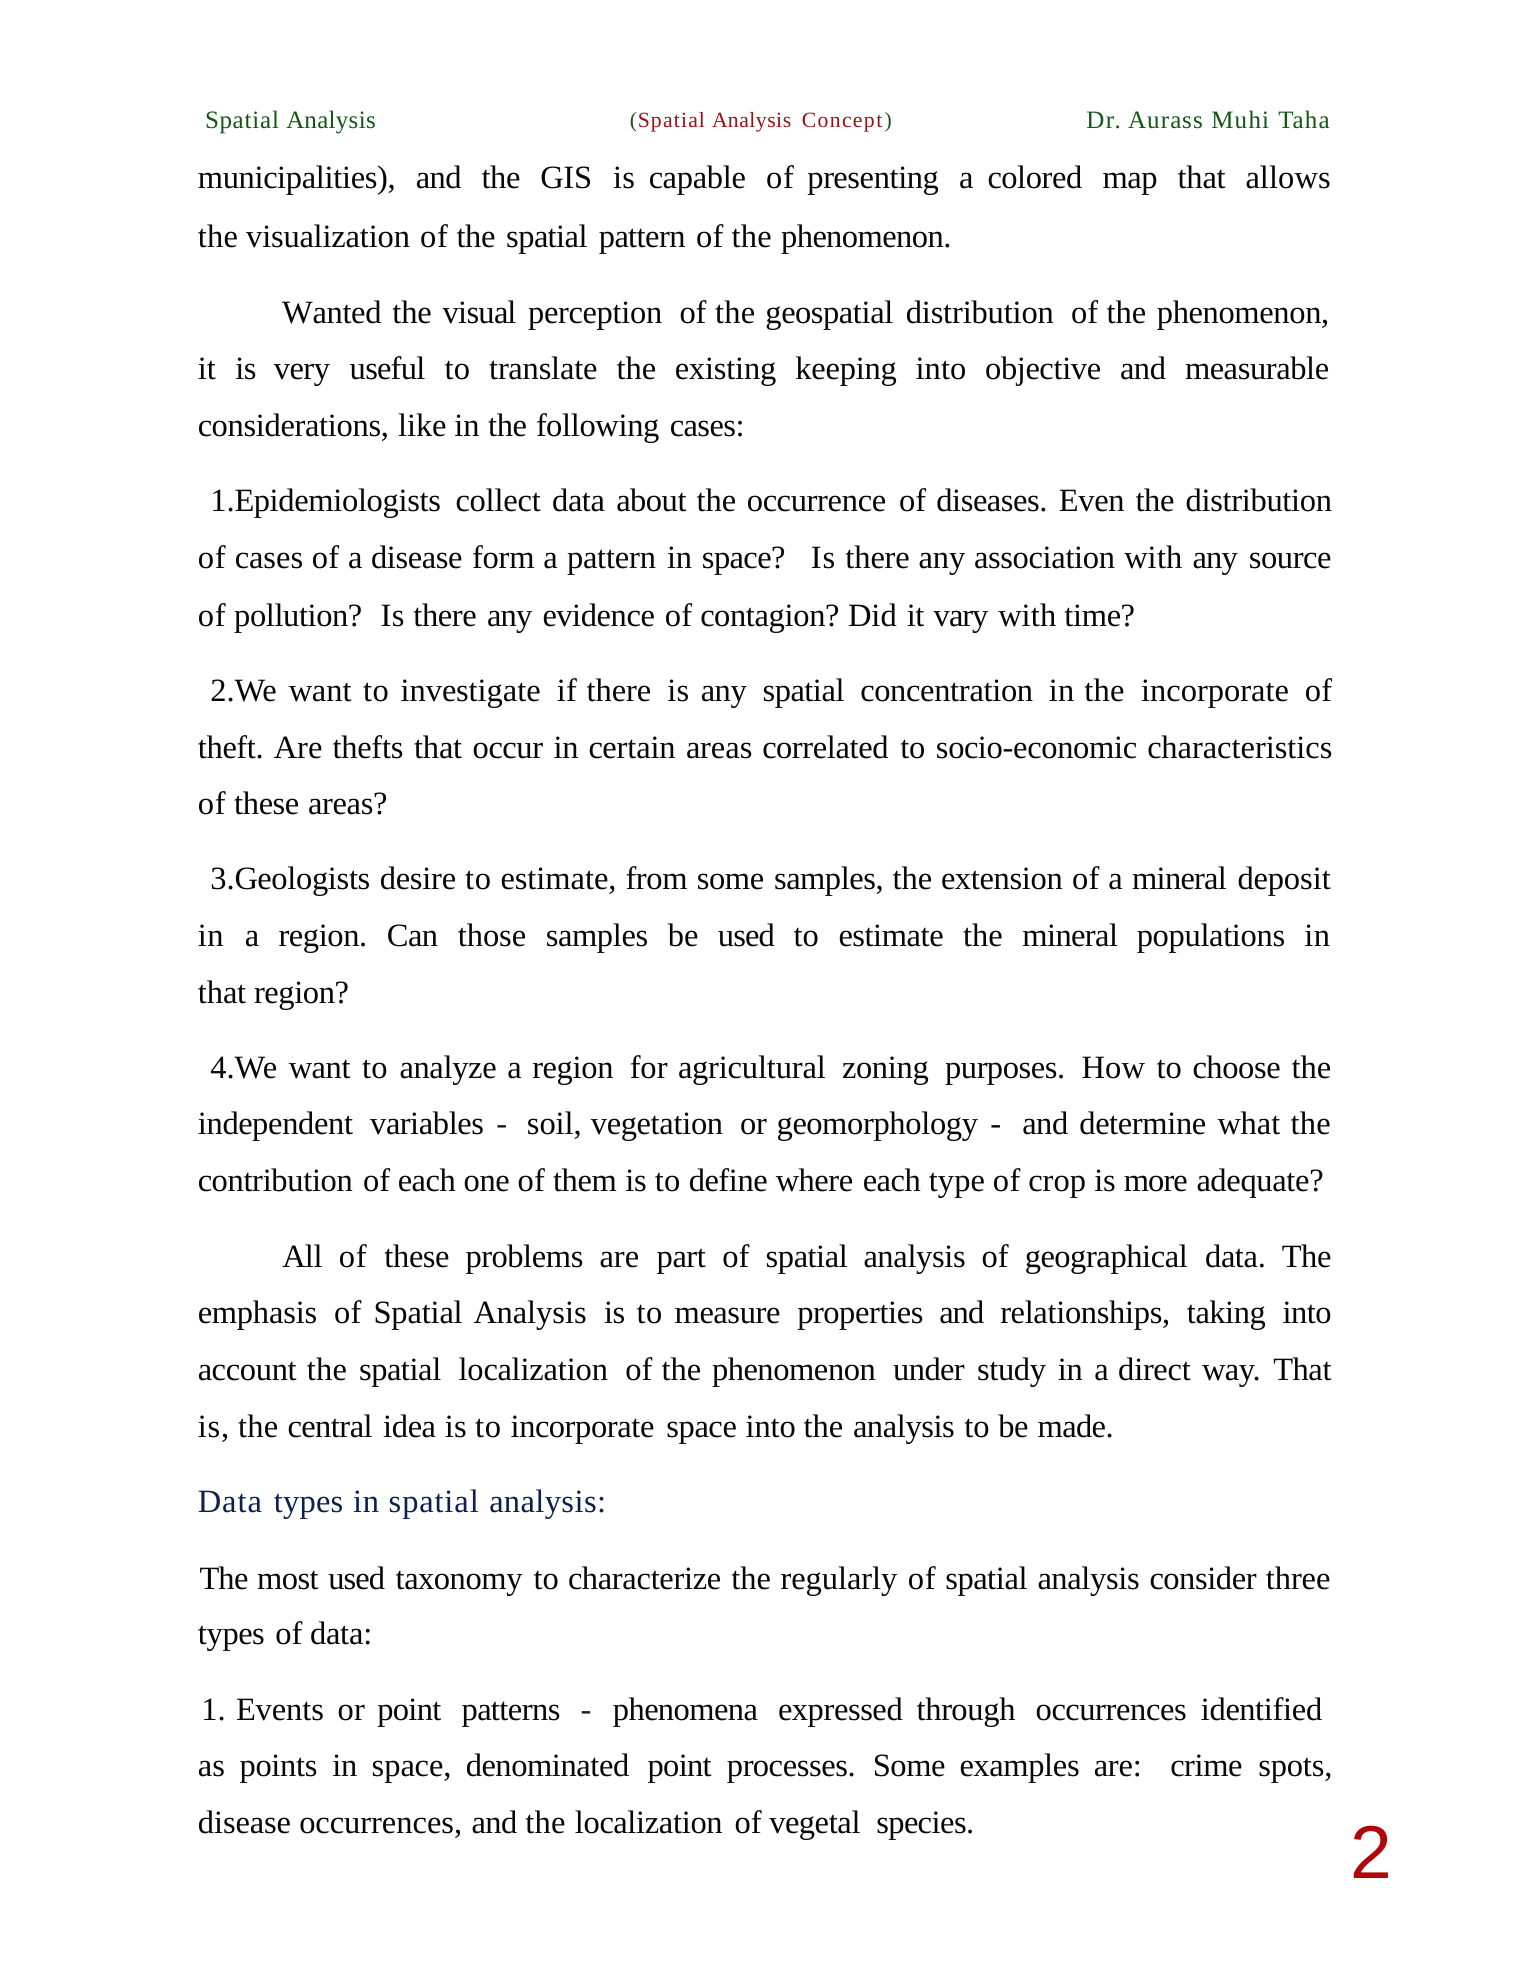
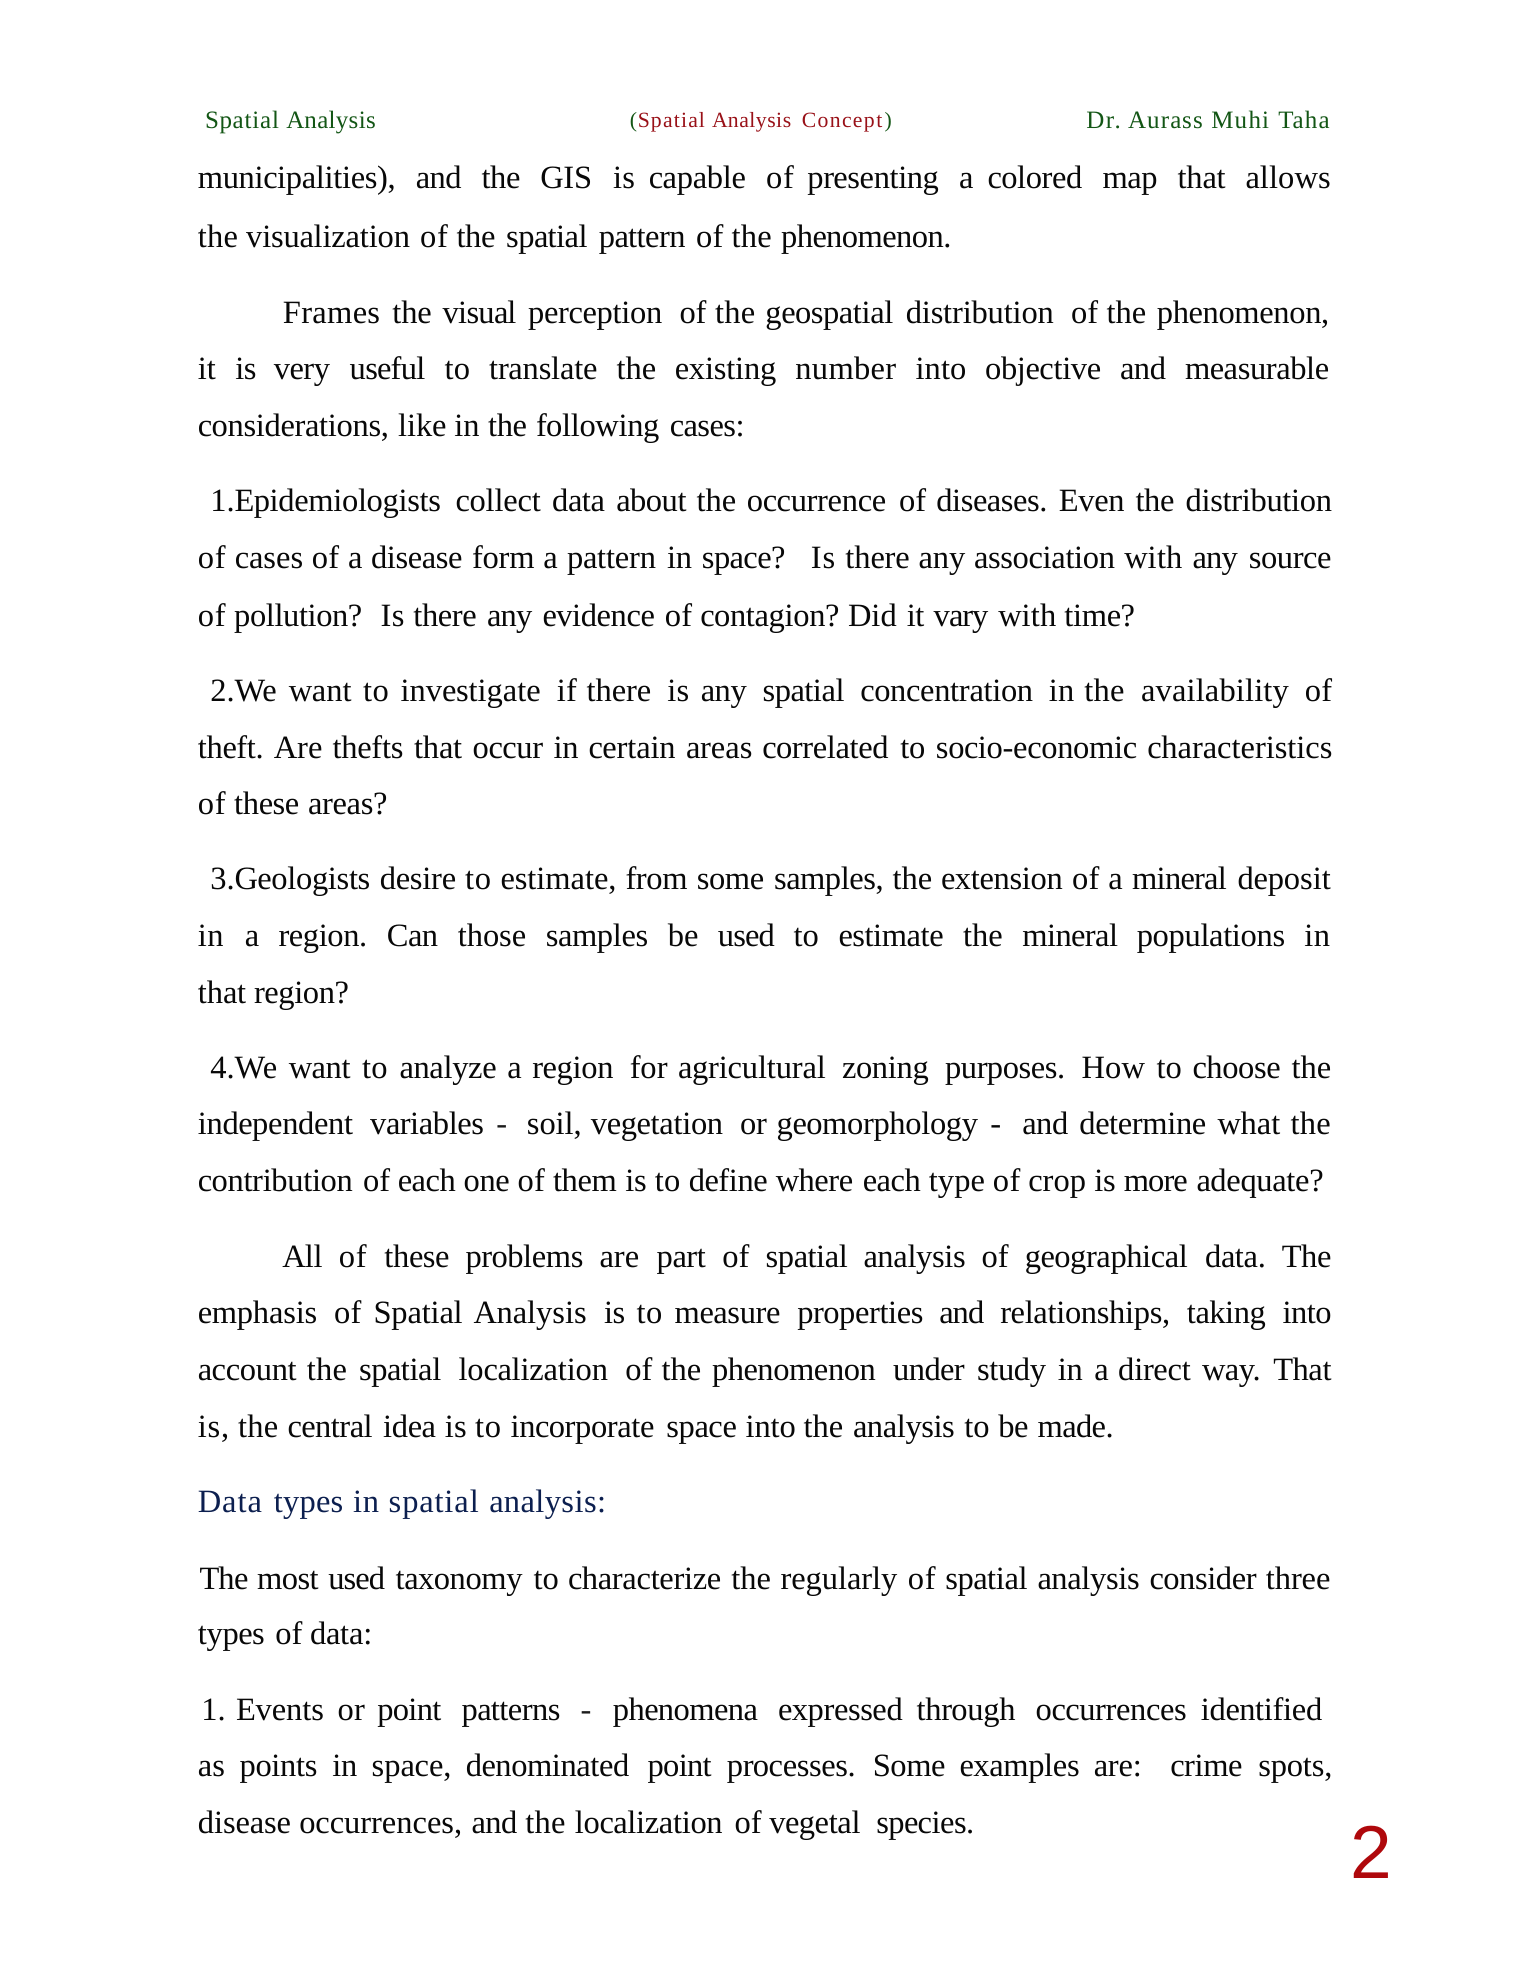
Wanted: Wanted -> Frames
keeping: keeping -> number
the incorporate: incorporate -> availability
